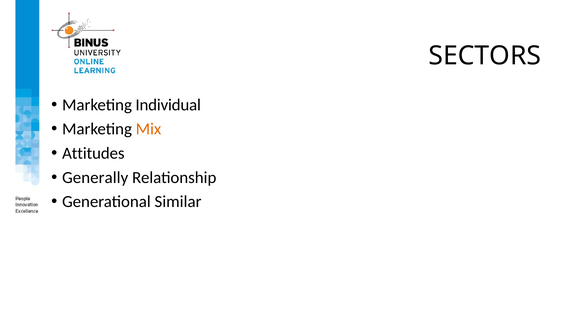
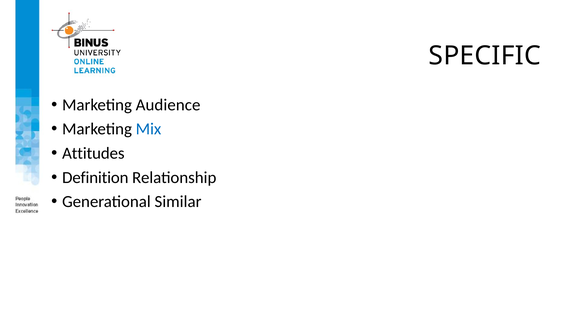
SECTORS: SECTORS -> SPECIFIC
Individual: Individual -> Audience
Mix colour: orange -> blue
Generally: Generally -> Definition
